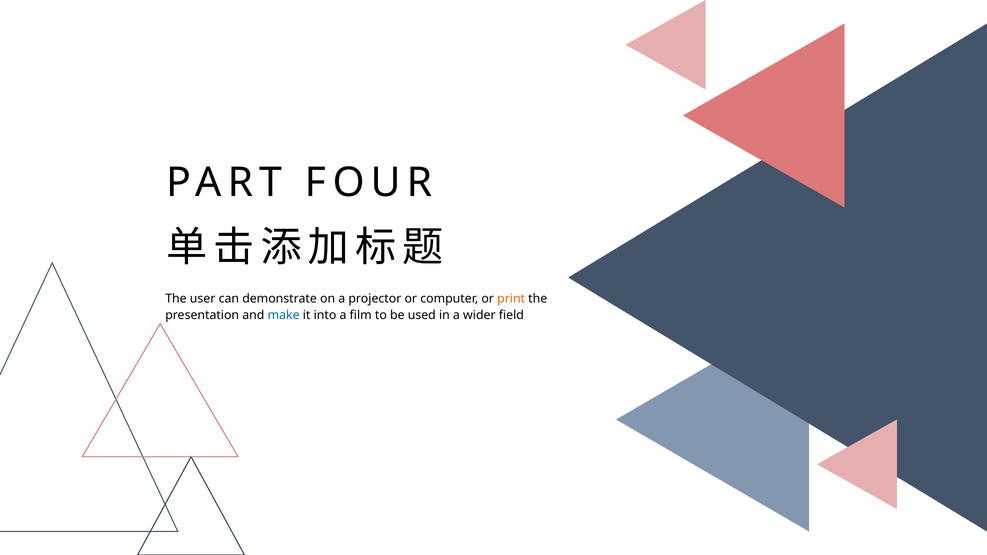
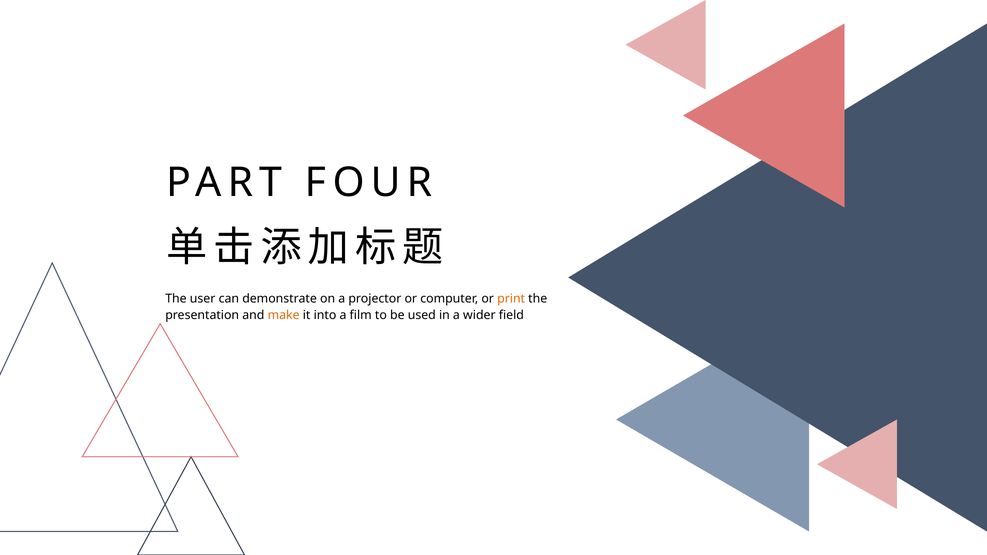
make colour: blue -> orange
